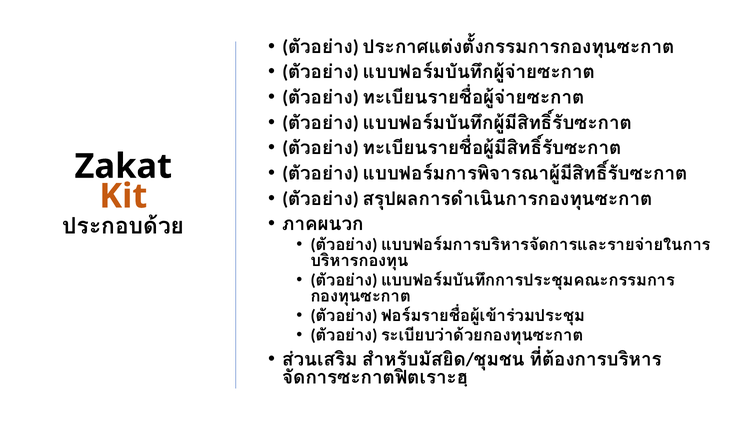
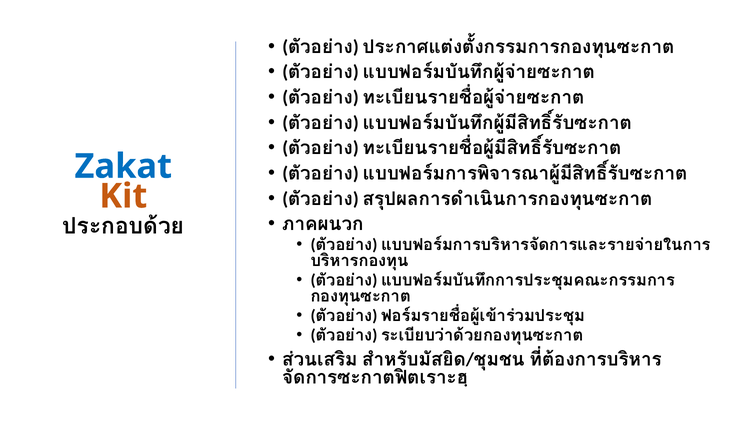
Zakat colour: black -> blue
